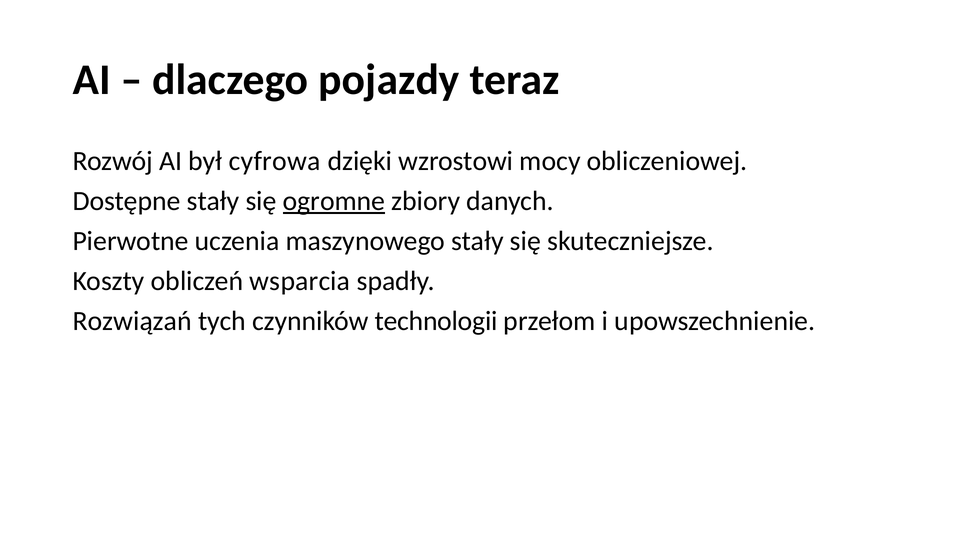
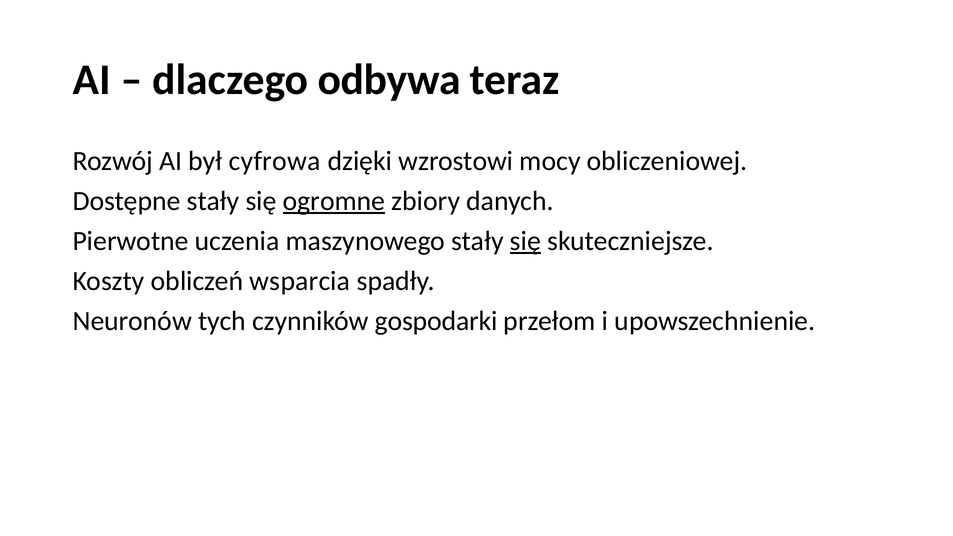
pojazdy: pojazdy -> odbywa
się at (525, 241) underline: none -> present
Rozwiązań: Rozwiązań -> Neuronów
technologii: technologii -> gospodarki
